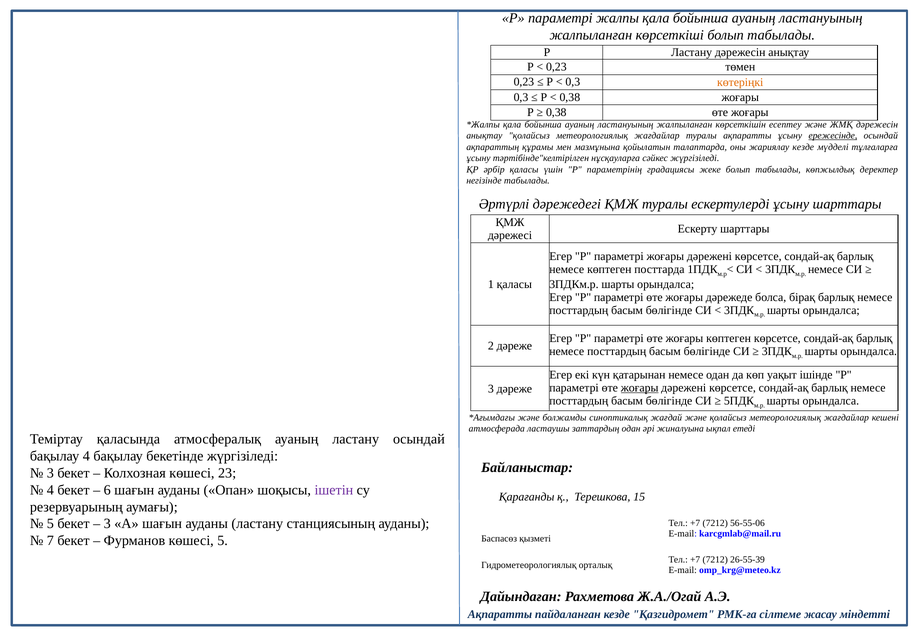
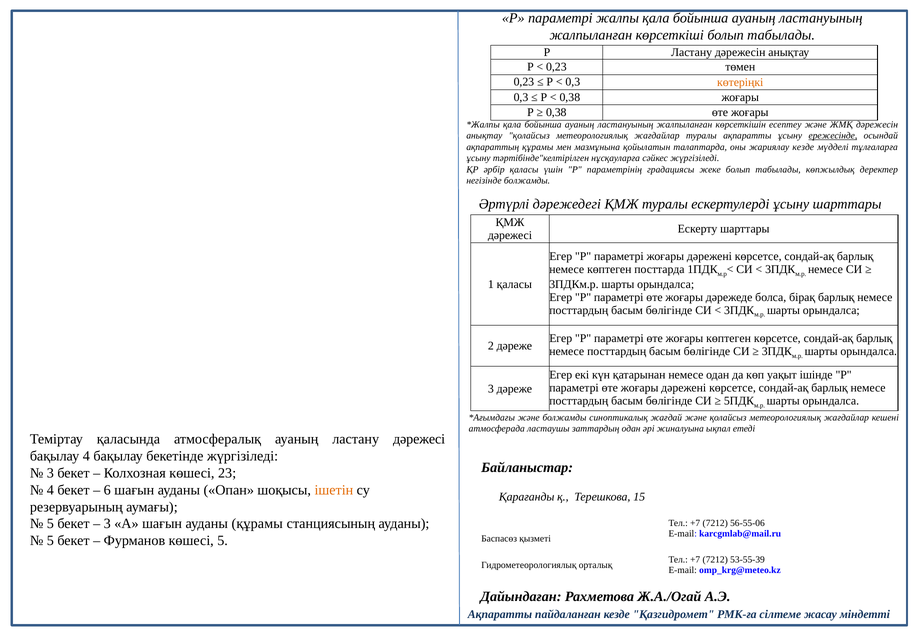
негізінде табылады: табылады -> болжамды
жоғары at (640, 388) underline: present -> none
ластану осындай: осындай -> дәрежесі
ішетін colour: purple -> orange
ауданы ластану: ластану -> құрамы
7 at (50, 541): 7 -> 5
26-55-39: 26-55-39 -> 53-55-39
